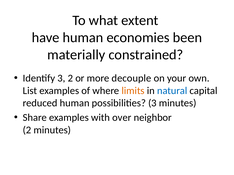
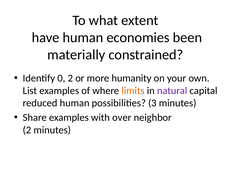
Identify 3: 3 -> 0
decouple: decouple -> humanity
natural colour: blue -> purple
